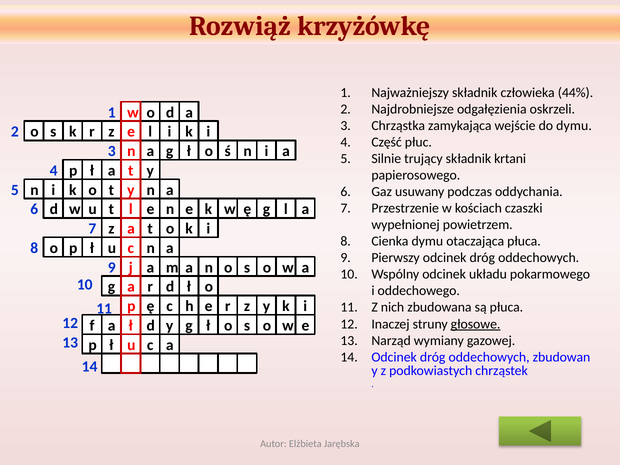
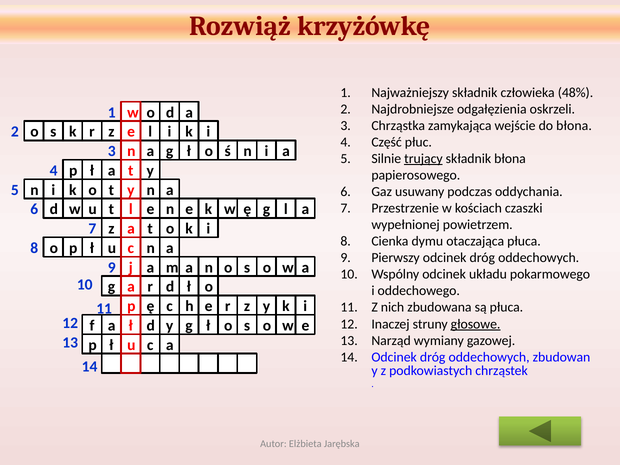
44%: 44% -> 48%
do dymu: dymu -> błona
trujący underline: none -> present
składnik krtani: krtani -> błona
